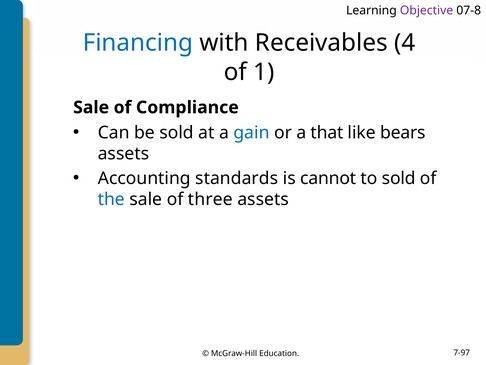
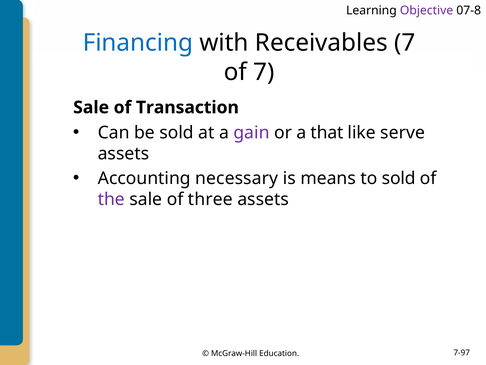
Receivables 4: 4 -> 7
of 1: 1 -> 7
Compliance: Compliance -> Transaction
gain colour: blue -> purple
bears: bears -> serve
standards: standards -> necessary
cannot: cannot -> means
the colour: blue -> purple
